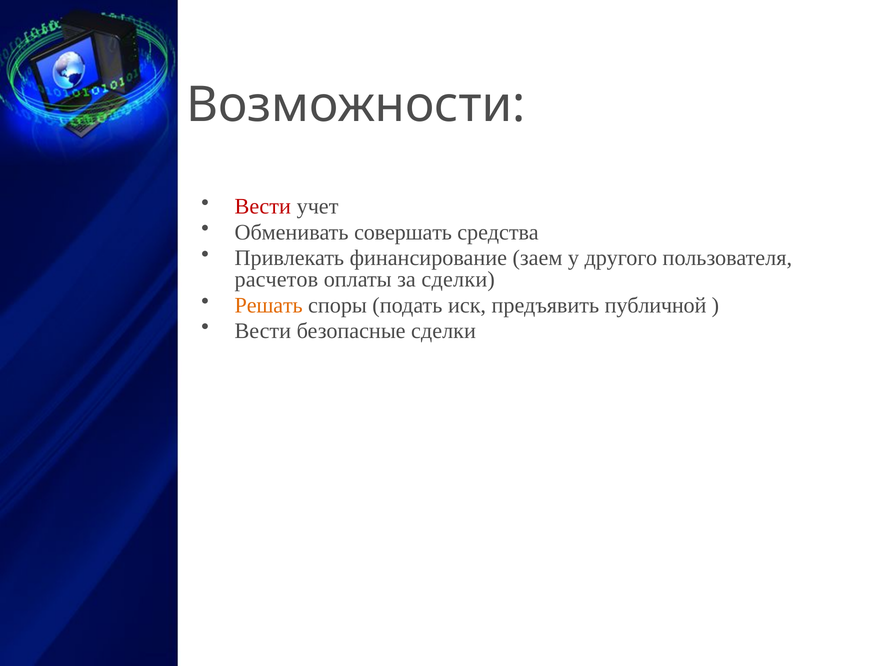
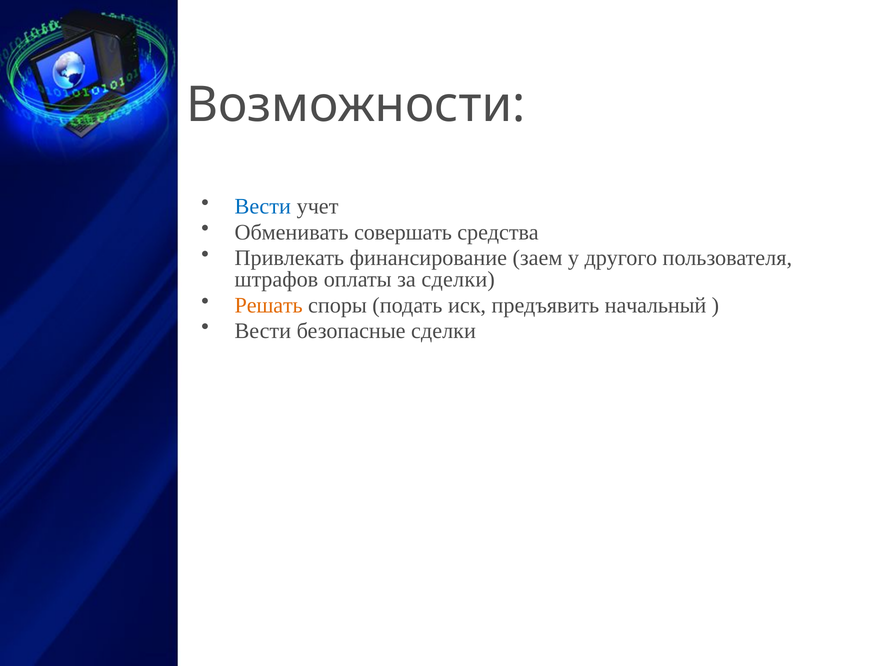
Вести at (263, 207) colour: red -> blue
расчетов: расчетов -> штрафов
публичной: публичной -> начальный
